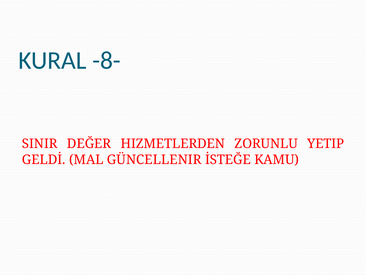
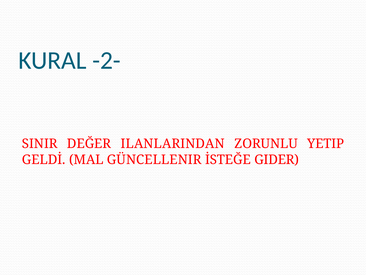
-8-: -8- -> -2-
HIZMETLERDEN: HIZMETLERDEN -> ILANLARINDAN
KAMU: KAMU -> GIDER
